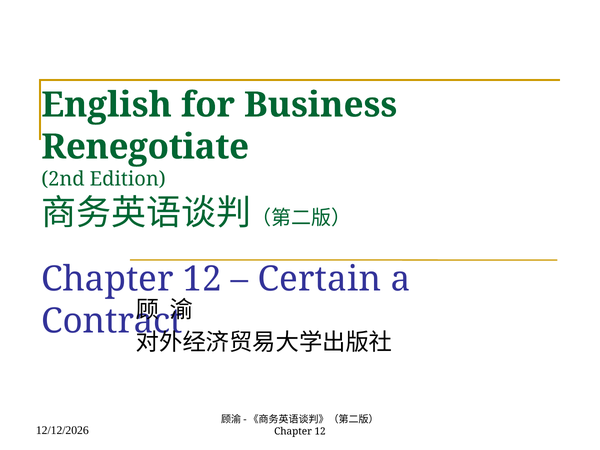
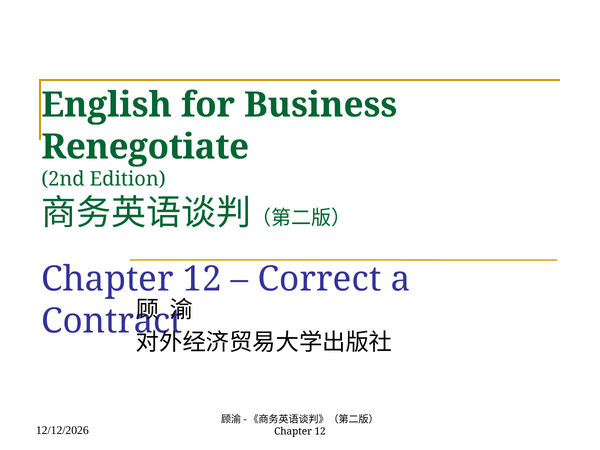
Certain: Certain -> Correct
